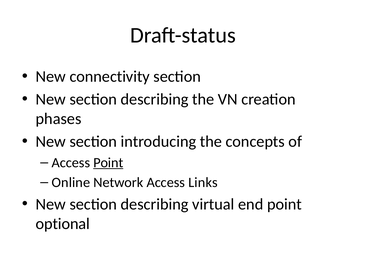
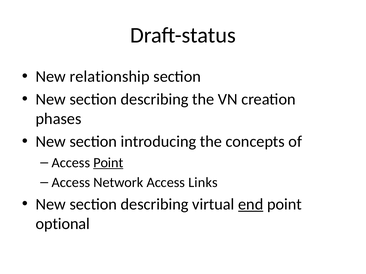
connectivity: connectivity -> relationship
Online at (71, 183): Online -> Access
end underline: none -> present
